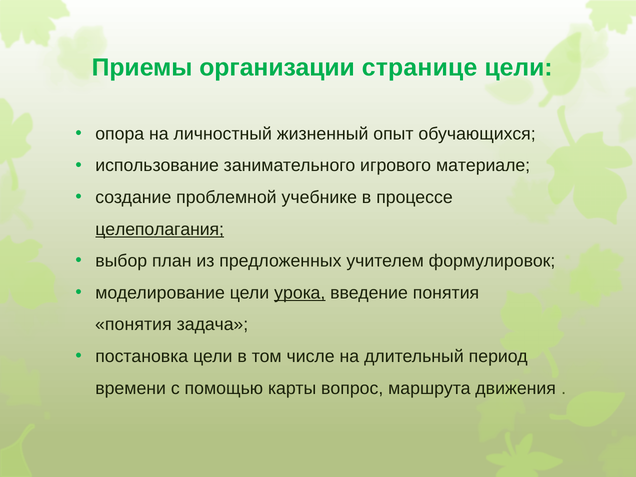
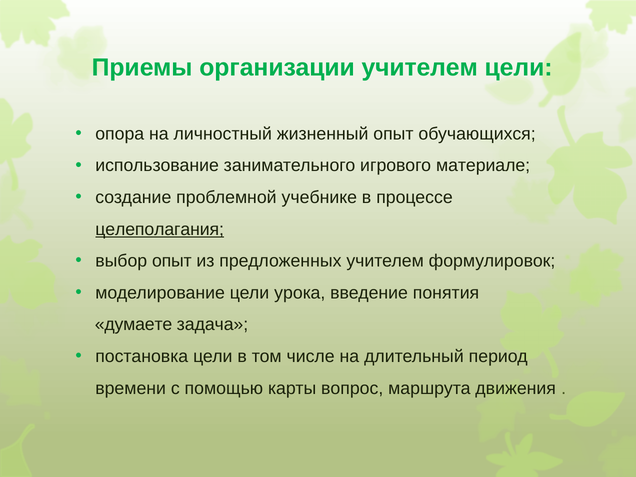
организации странице: странице -> учителем
выбор план: план -> опыт
урока underline: present -> none
понятия at (133, 325): понятия -> думаете
